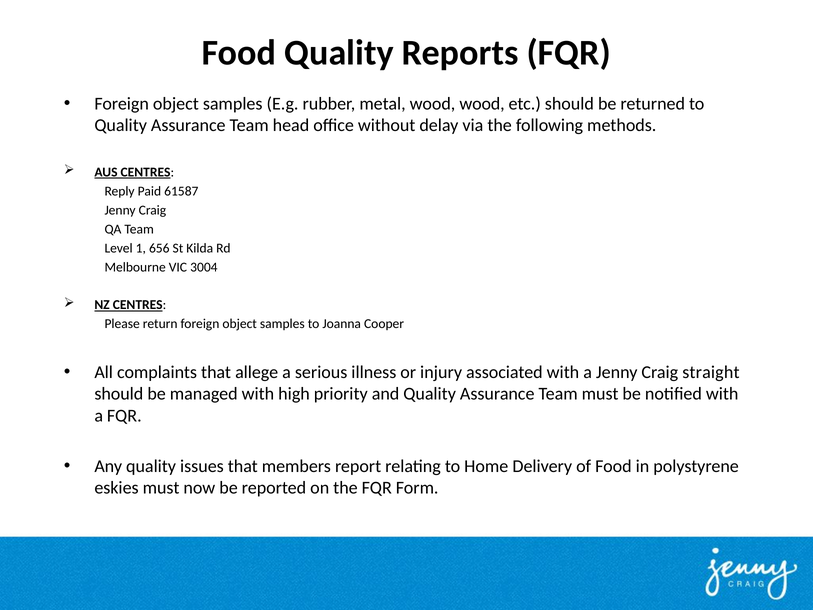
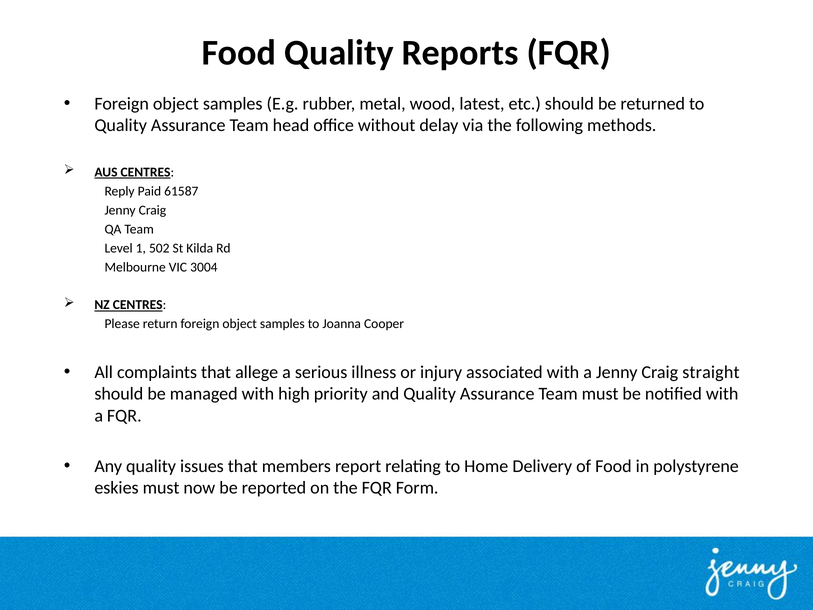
wood wood: wood -> latest
656: 656 -> 502
